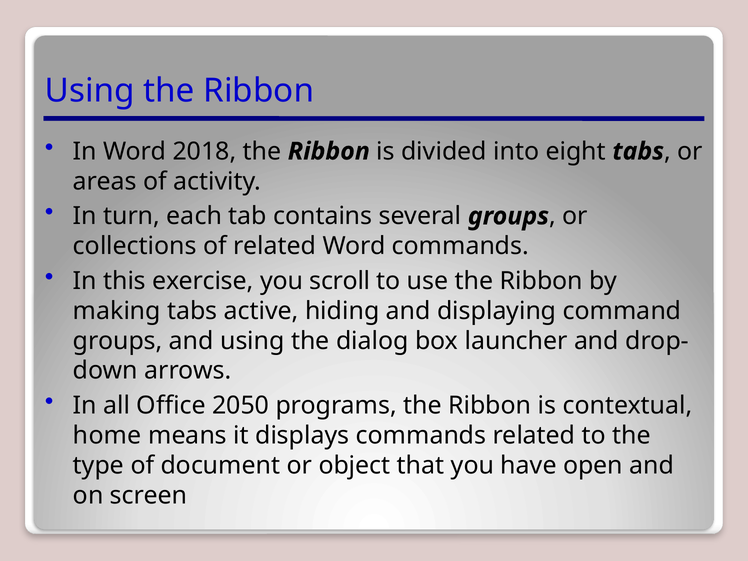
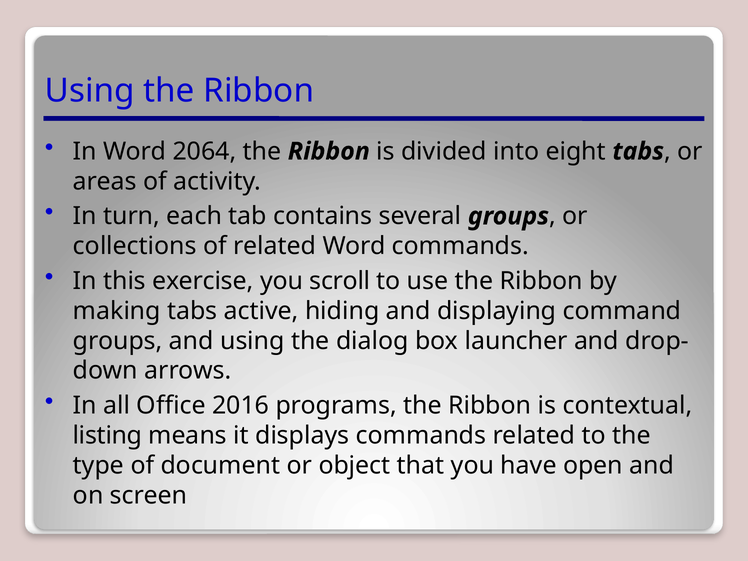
2018: 2018 -> 2064
2050: 2050 -> 2016
home: home -> listing
